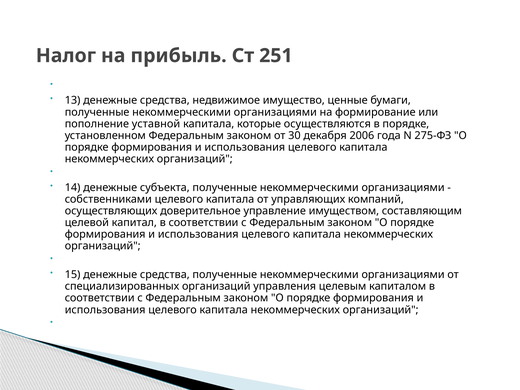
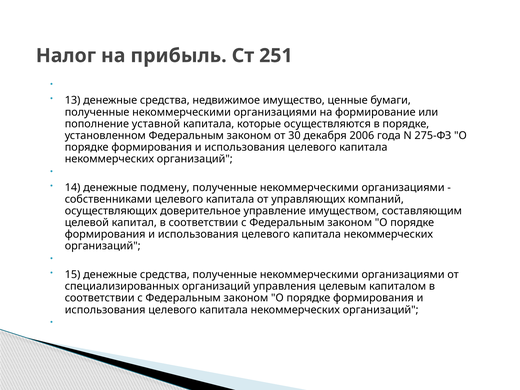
субъекта: субъекта -> подмену
